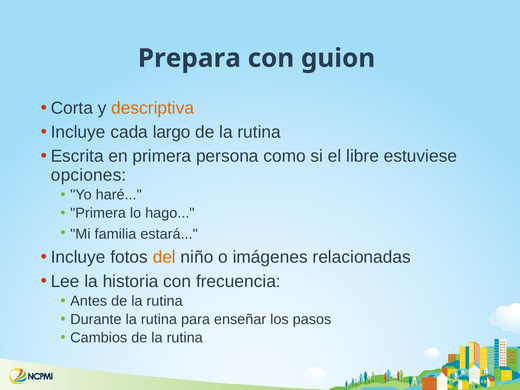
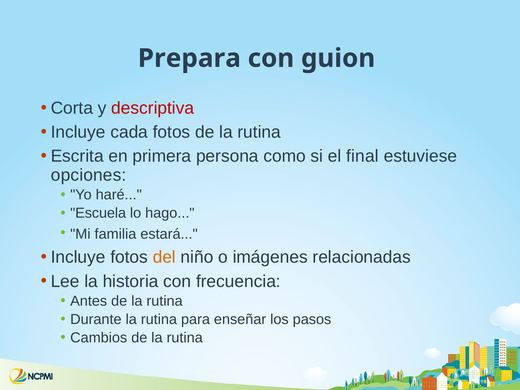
descriptiva colour: orange -> red
cada largo: largo -> fotos
libre: libre -> final
Primera at (98, 213): Primera -> Escuela
